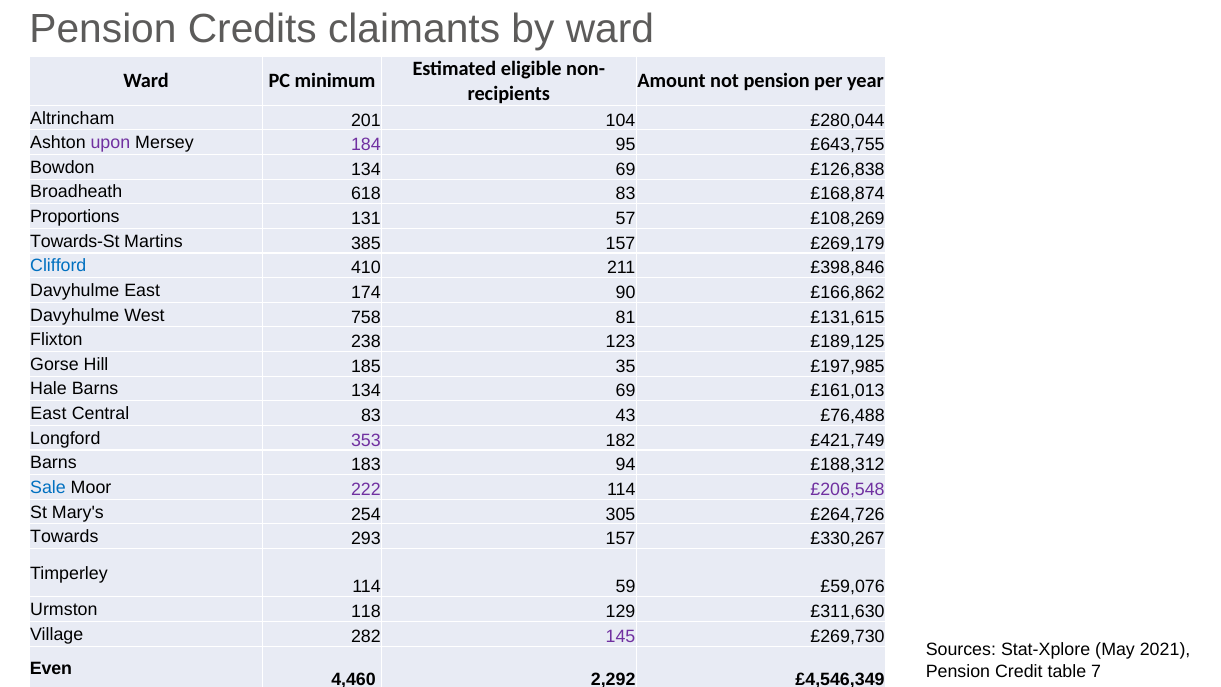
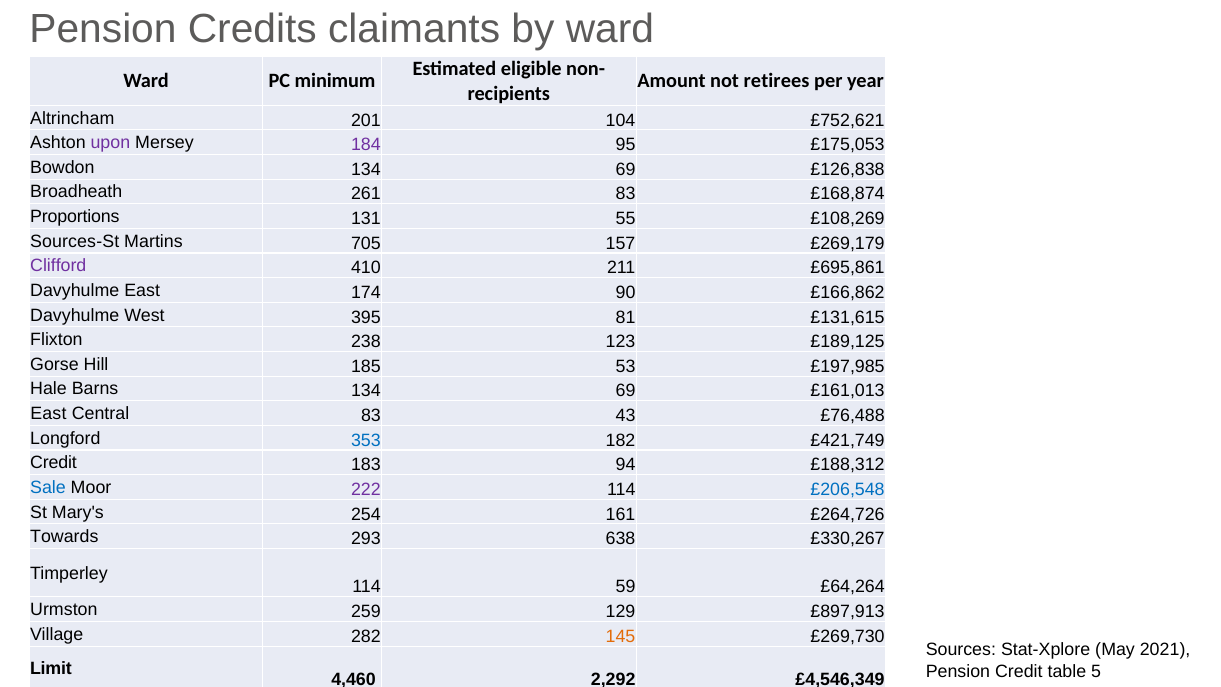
not pension: pension -> retirees
£280,044: £280,044 -> £752,621
£643,755: £643,755 -> £175,053
618: 618 -> 261
57: 57 -> 55
Towards-St: Towards-St -> Sources-St
385: 385 -> 705
Clifford colour: blue -> purple
£398,846: £398,846 -> £695,861
758: 758 -> 395
35: 35 -> 53
353 colour: purple -> blue
Barns at (53, 463): Barns -> Credit
£206,548 colour: purple -> blue
305: 305 -> 161
293 157: 157 -> 638
£59,076: £59,076 -> £64,264
118: 118 -> 259
£311,630: £311,630 -> £897,913
145 colour: purple -> orange
Even: Even -> Limit
7: 7 -> 5
